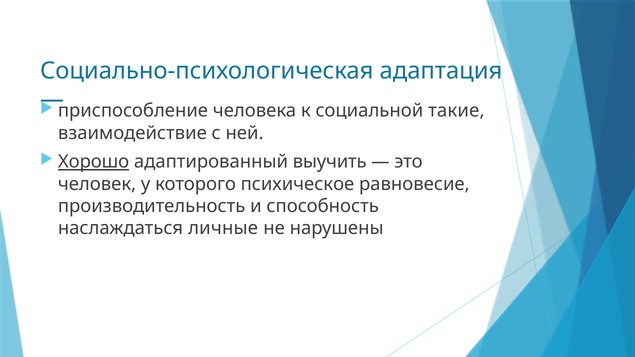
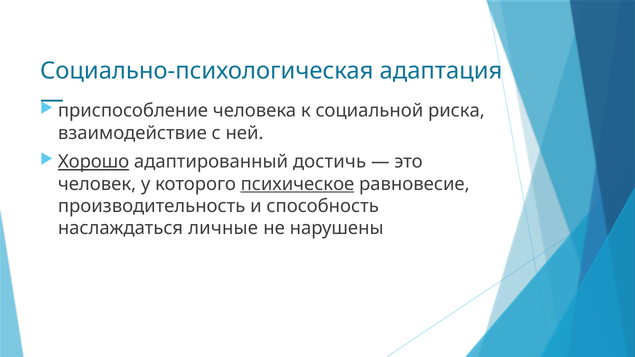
такие: такие -> риска
выучить: выучить -> достичь
психическое underline: none -> present
